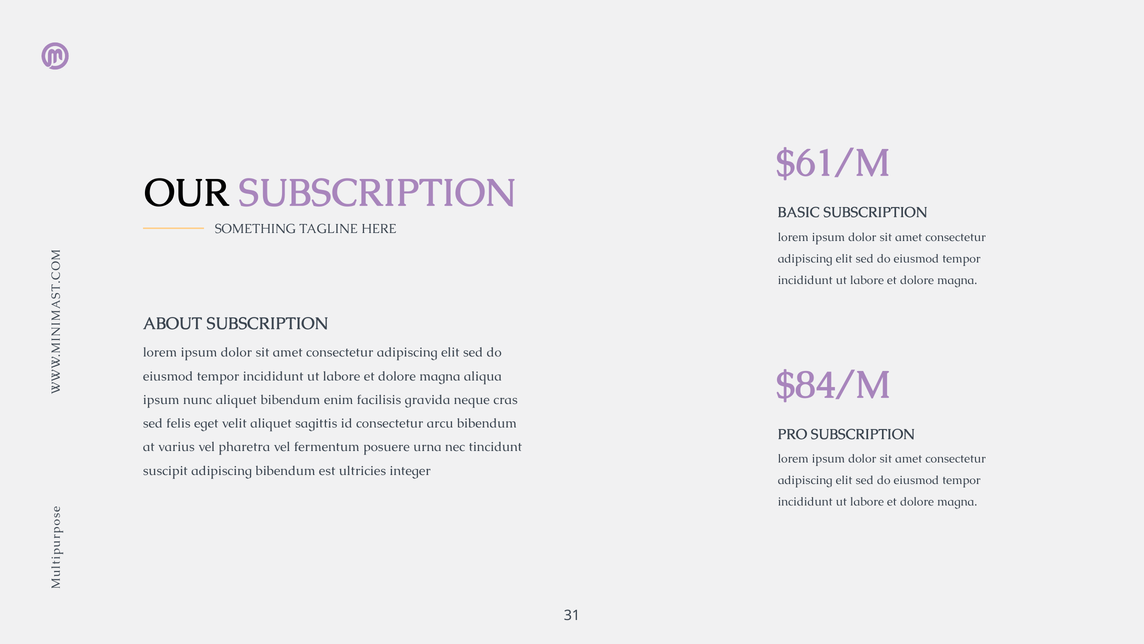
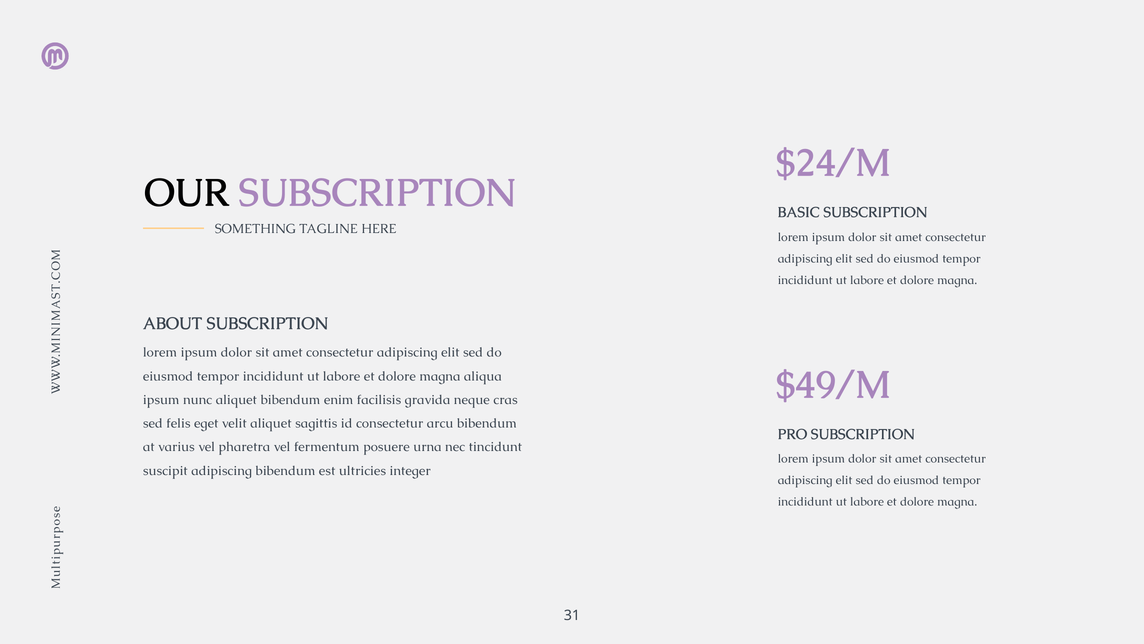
$61/M: $61/M -> $24/M
$84/M: $84/M -> $49/M
